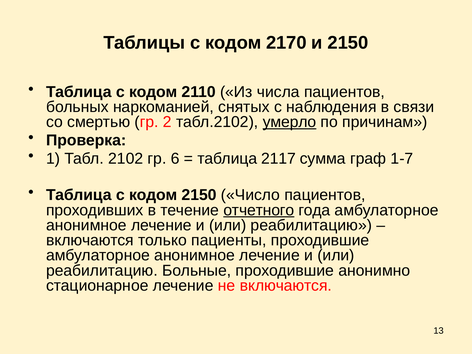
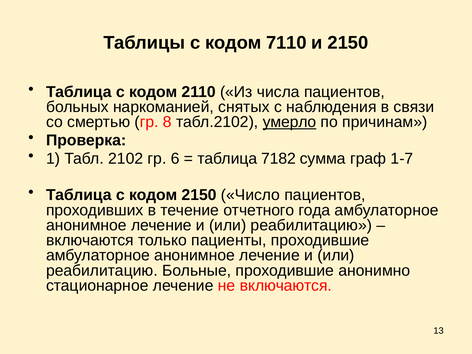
2170: 2170 -> 7110
2: 2 -> 8
2117: 2117 -> 7182
отчетного underline: present -> none
